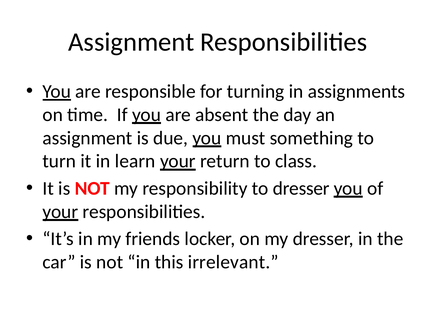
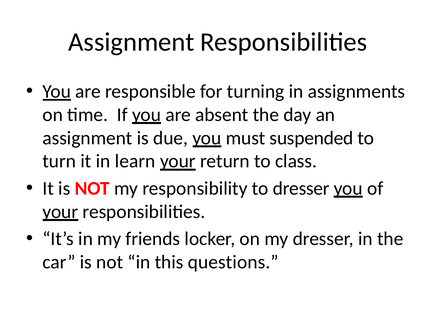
something: something -> suspended
irrelevant: irrelevant -> questions
